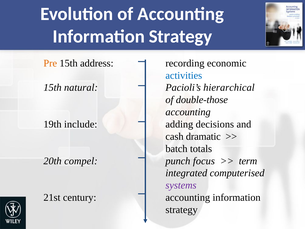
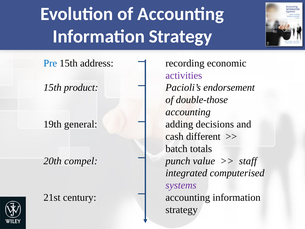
Pre colour: orange -> blue
activities colour: blue -> purple
natural: natural -> product
hierarchical: hierarchical -> endorsement
include: include -> general
dramatic: dramatic -> different
focus: focus -> value
term: term -> staff
